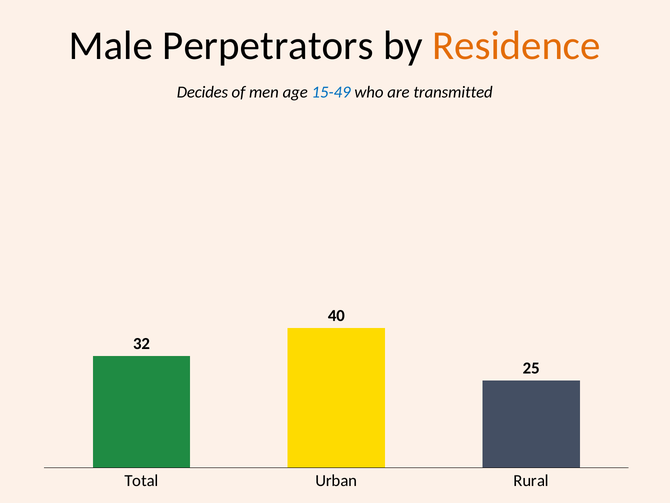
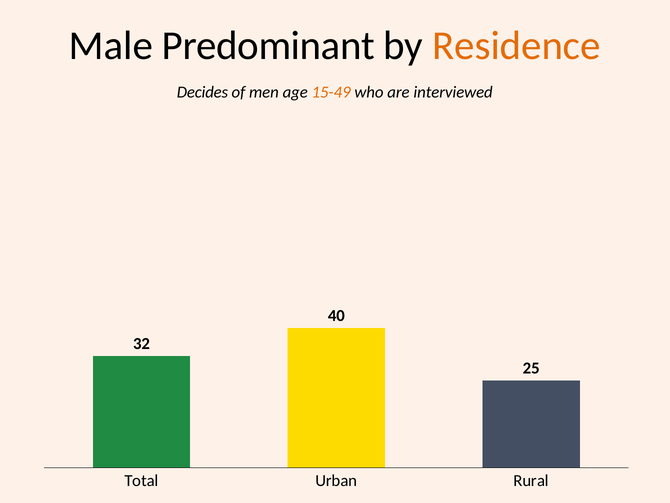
Perpetrators: Perpetrators -> Predominant
15-49 colour: blue -> orange
transmitted: transmitted -> interviewed
